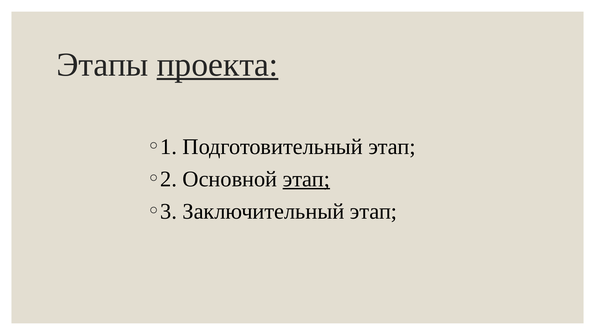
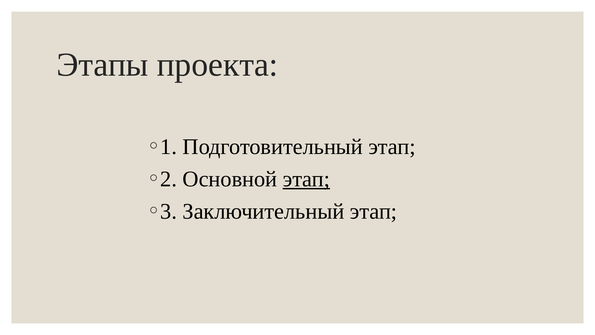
проекта underline: present -> none
